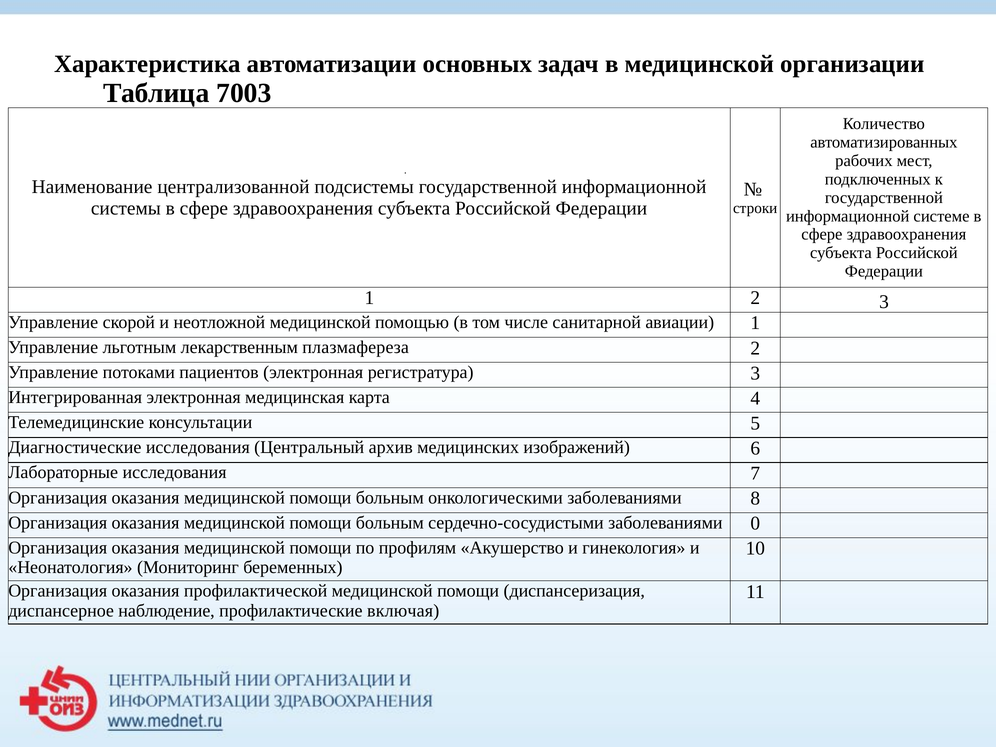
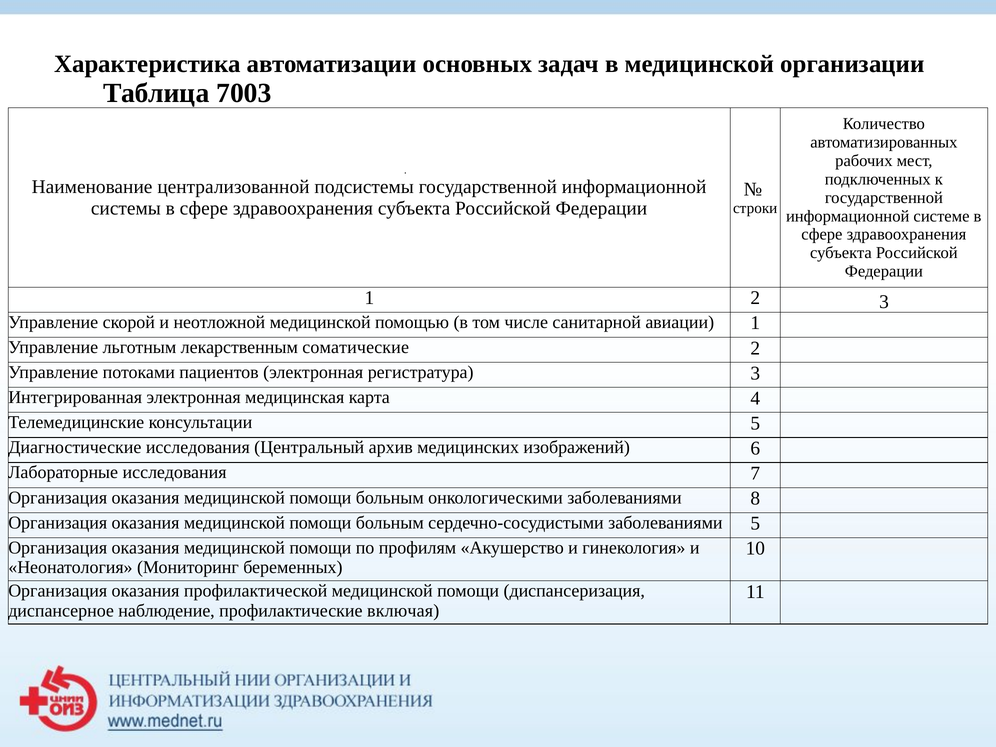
плазмафереза: плазмафереза -> соматические
заболеваниями 0: 0 -> 5
